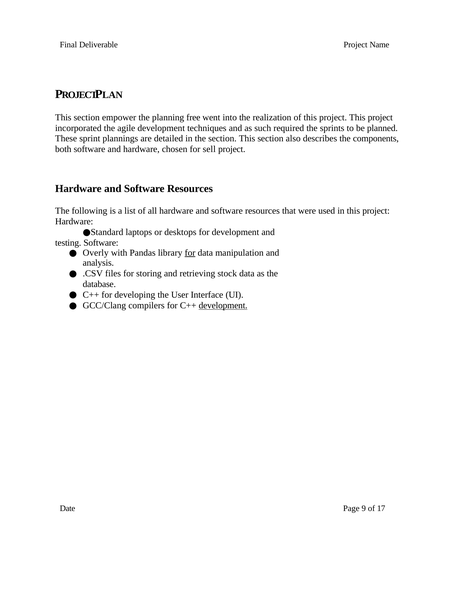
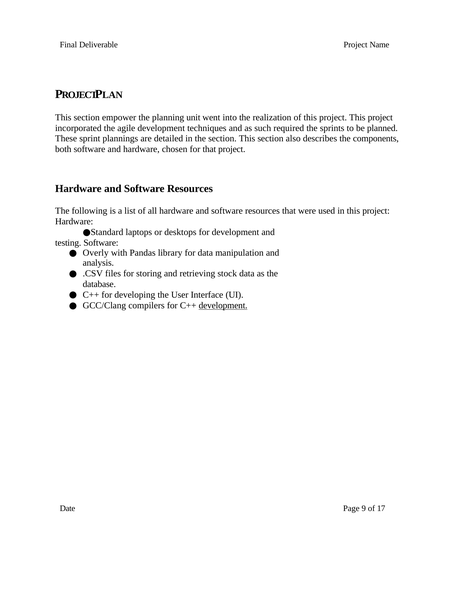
free: free -> unit
for sell: sell -> that
for at (190, 253) underline: present -> none
